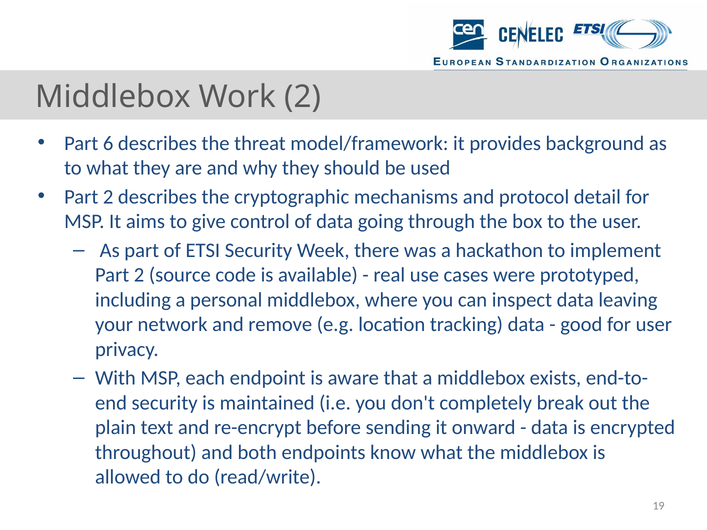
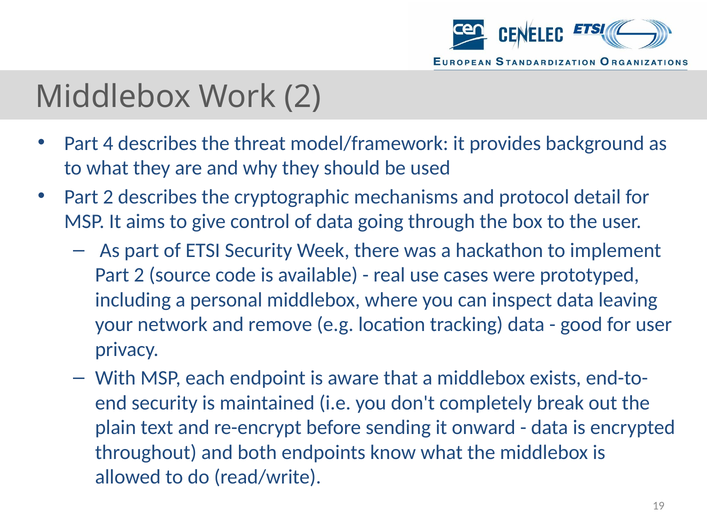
6: 6 -> 4
